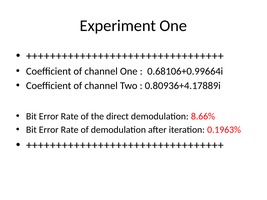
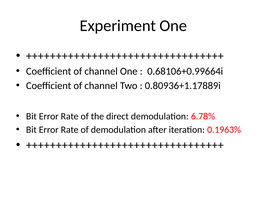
0.80936+4.17889i: 0.80936+4.17889i -> 0.80936+1.17889i
8.66%: 8.66% -> 6.78%
